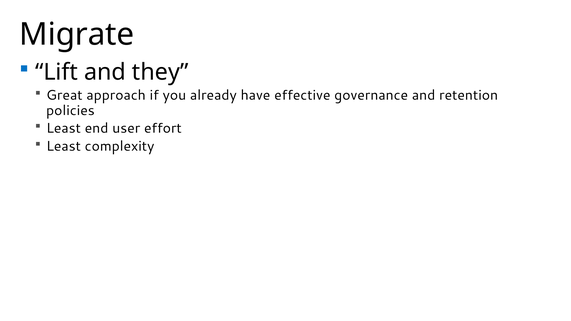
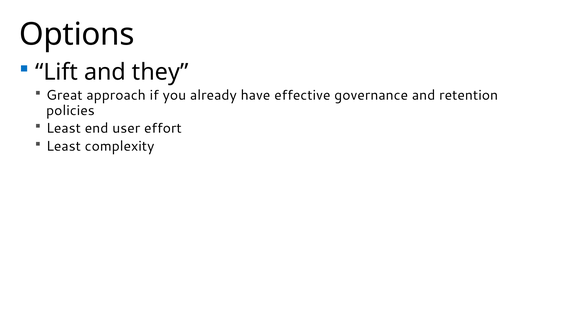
Migrate: Migrate -> Options
